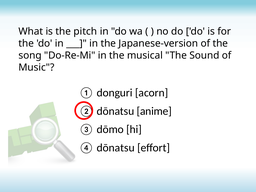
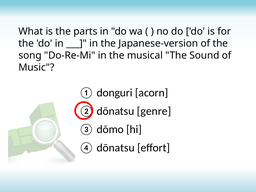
pitch: pitch -> parts
anime: anime -> genre
